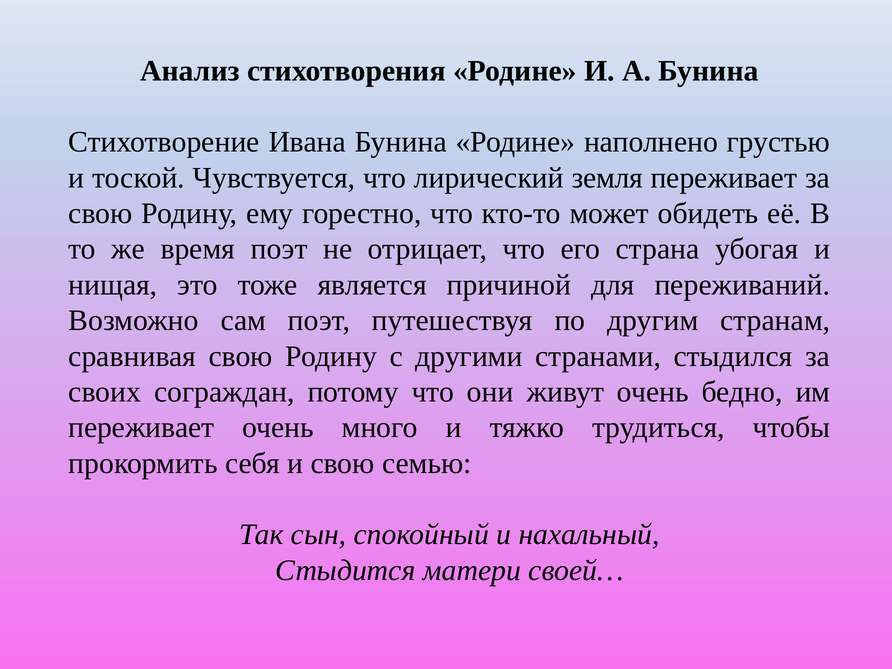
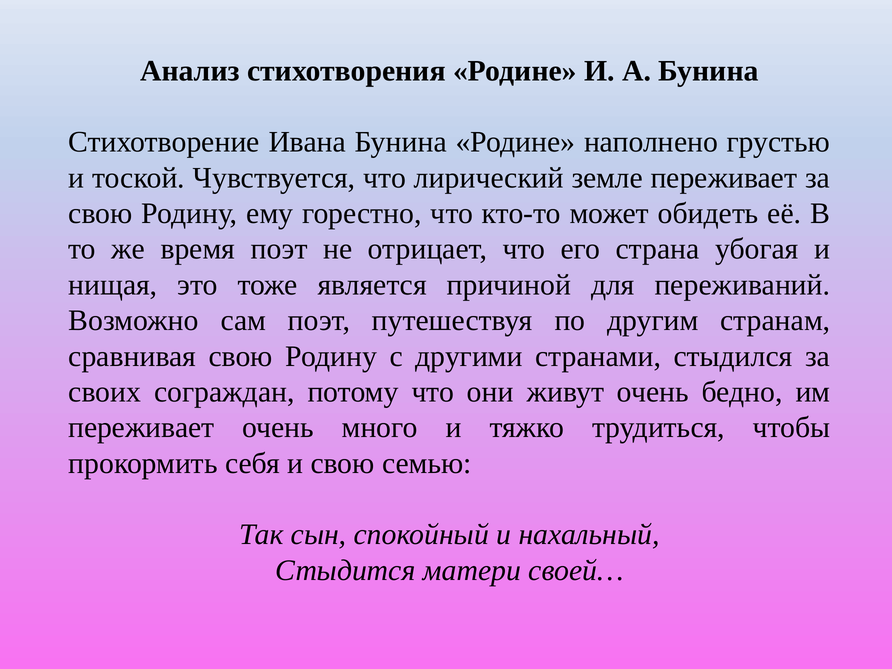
земля: земля -> земле
